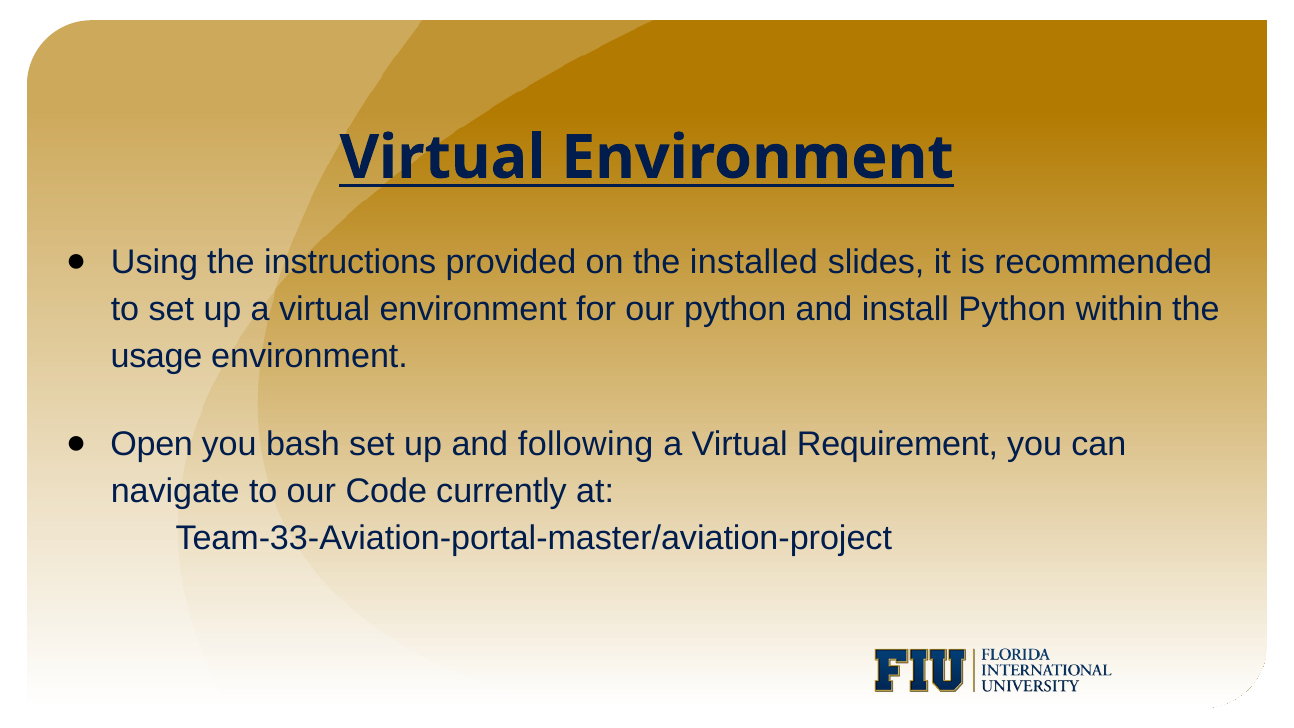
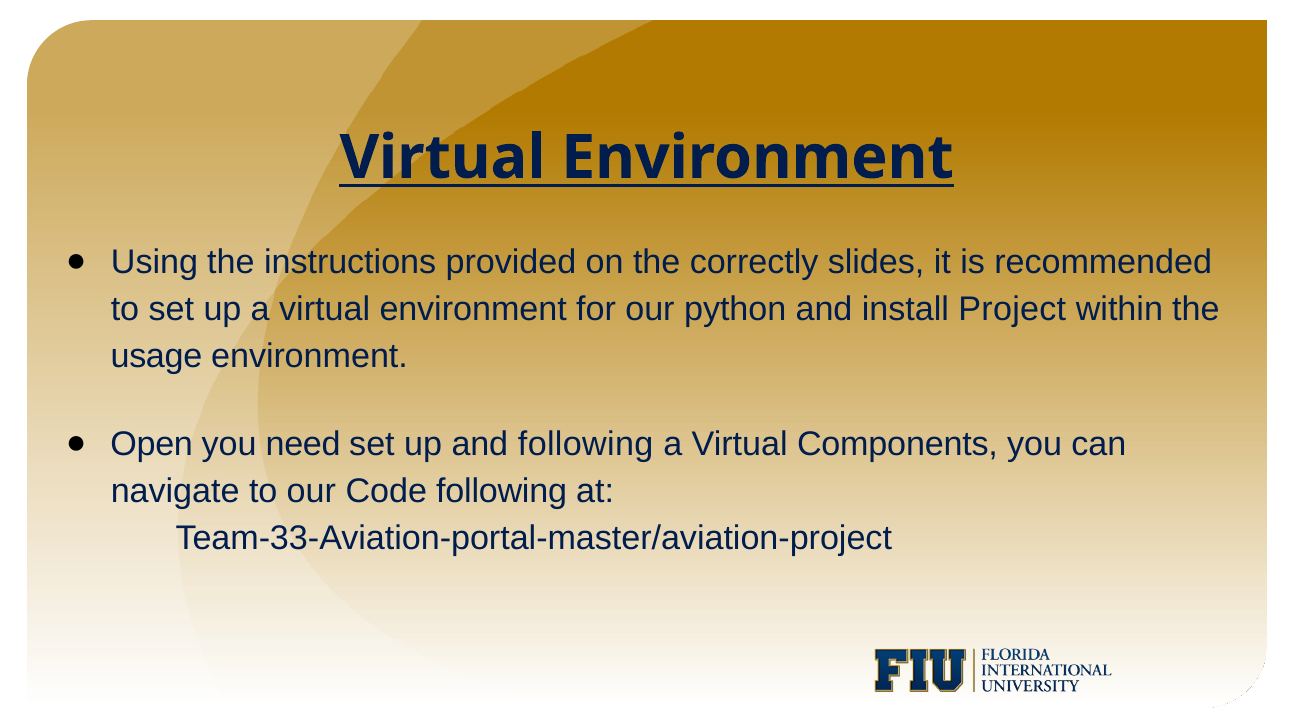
installed: installed -> correctly
install Python: Python -> Project
bash: bash -> need
Requirement: Requirement -> Components
Code currently: currently -> following
